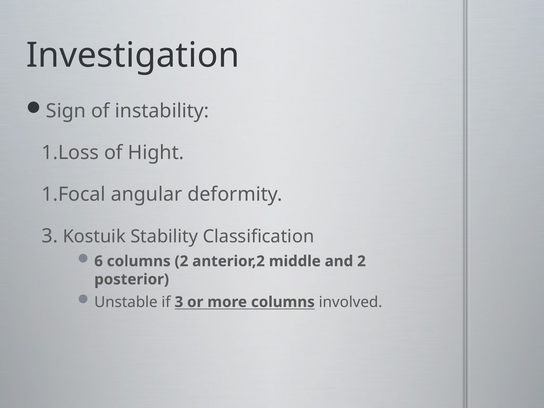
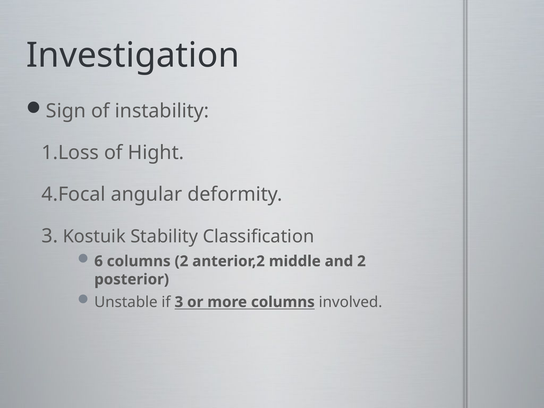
1.Focal: 1.Focal -> 4.Focal
